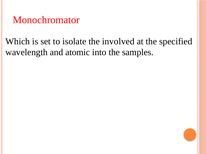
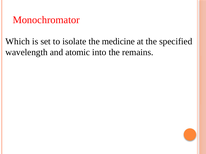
involved: involved -> medicine
samples: samples -> remains
